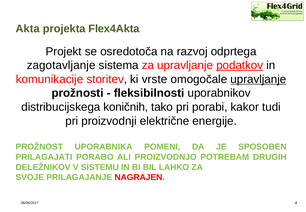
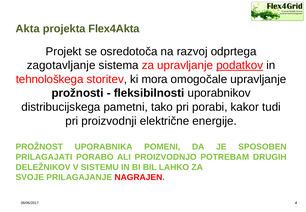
komunikacije: komunikacije -> tehnološkega
vrste: vrste -> mora
upravljanje at (258, 79) underline: present -> none
koničnih: koničnih -> pametni
